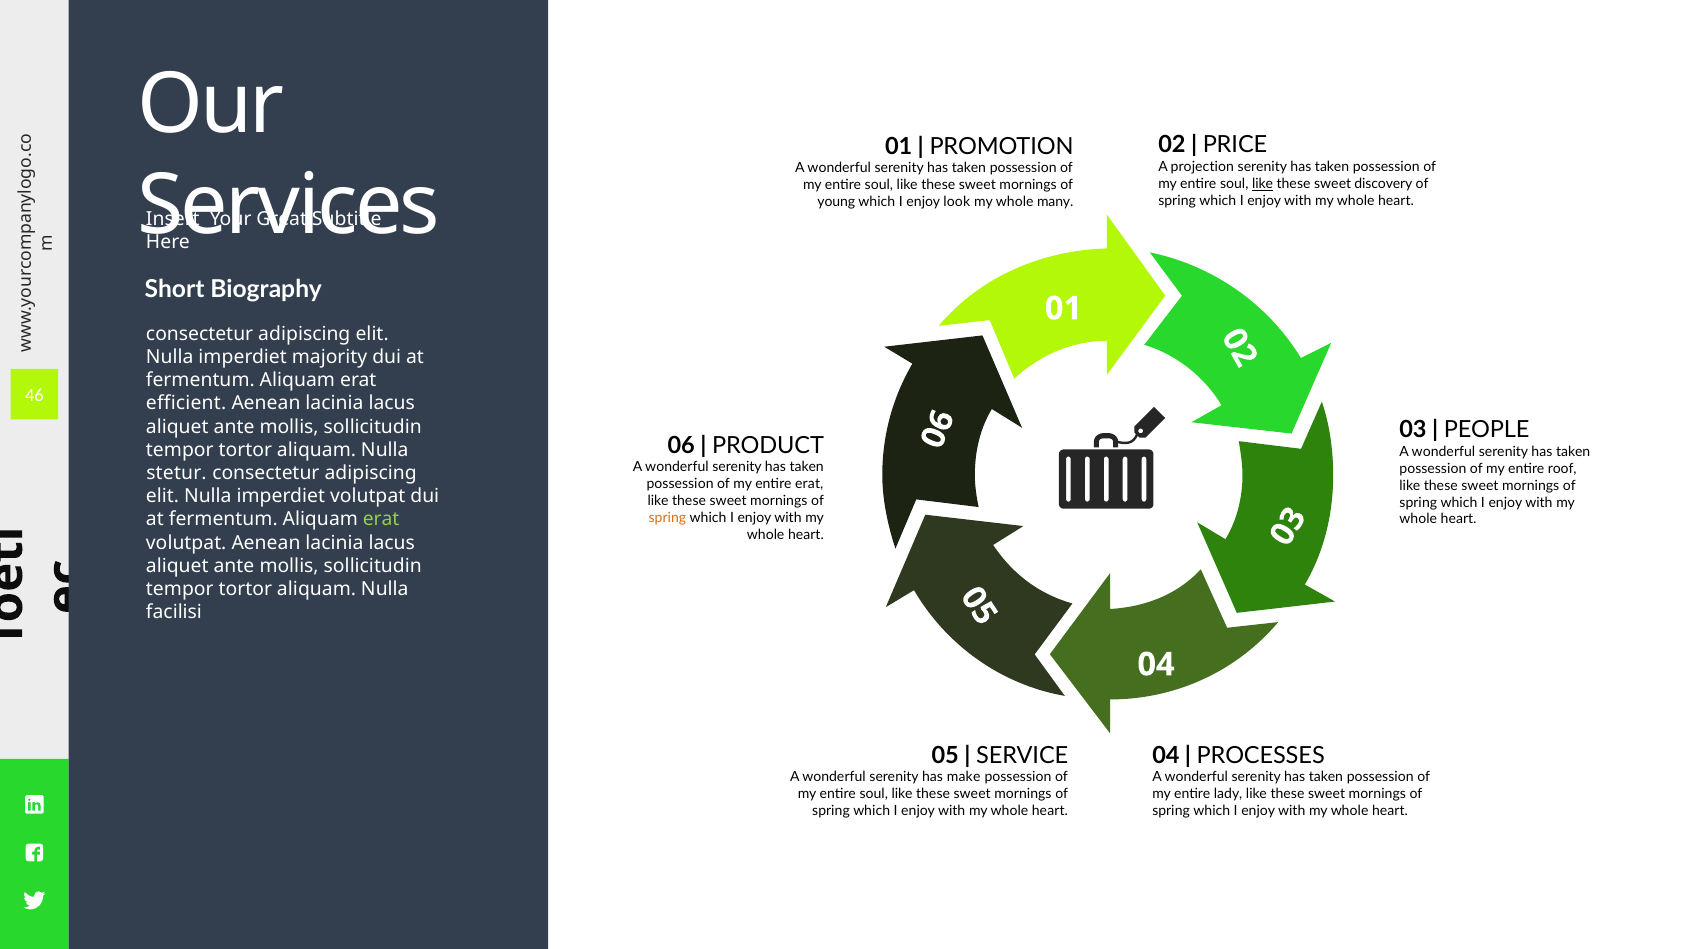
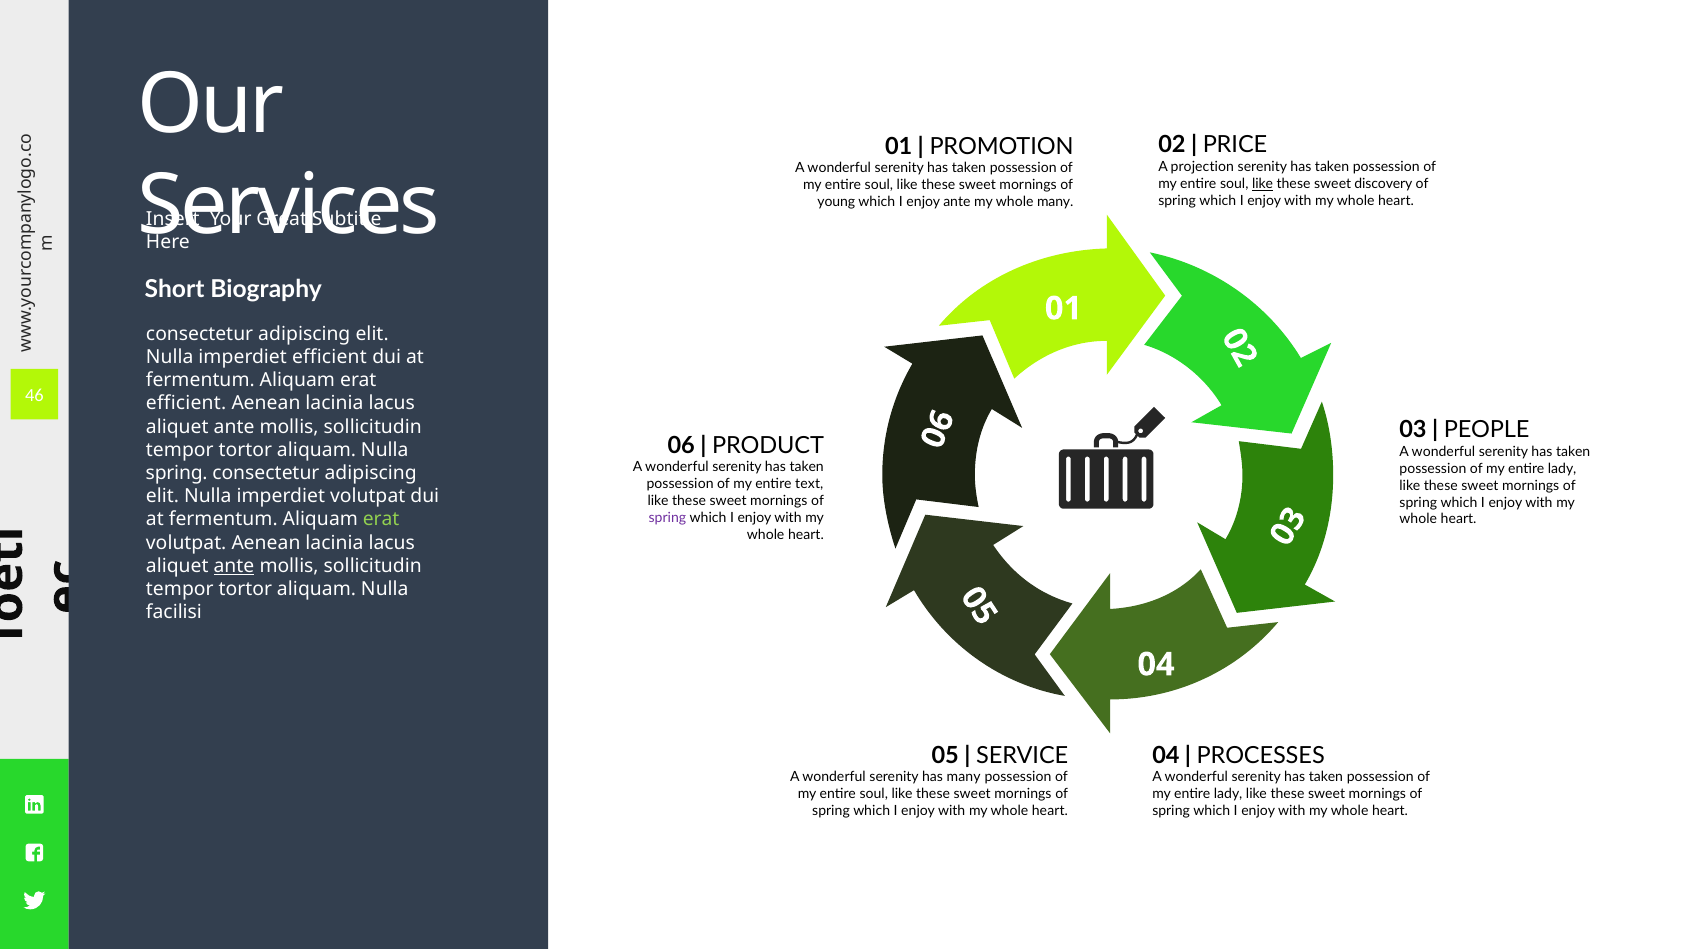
enjoy look: look -> ante
imperdiet majority: majority -> efficient
roof at (1562, 469): roof -> lady
stetur at (176, 473): stetur -> spring
entire erat: erat -> text
spring at (667, 518) colour: orange -> purple
ante at (234, 566) underline: none -> present
has make: make -> many
